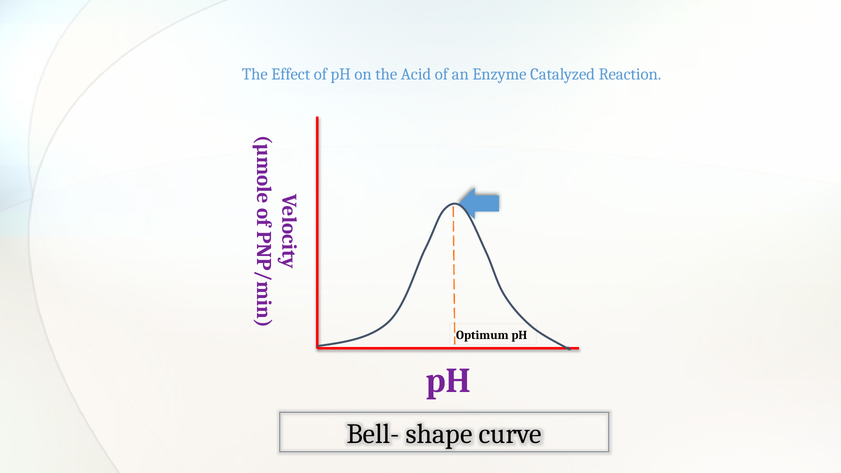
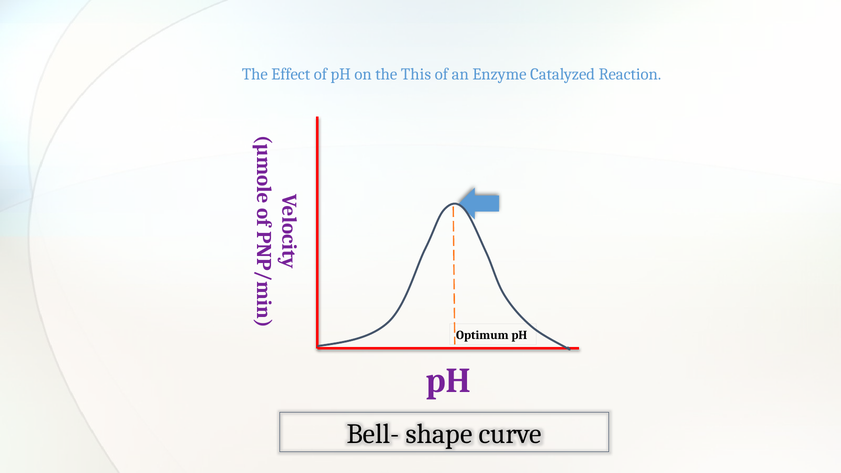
Acid: Acid -> This
